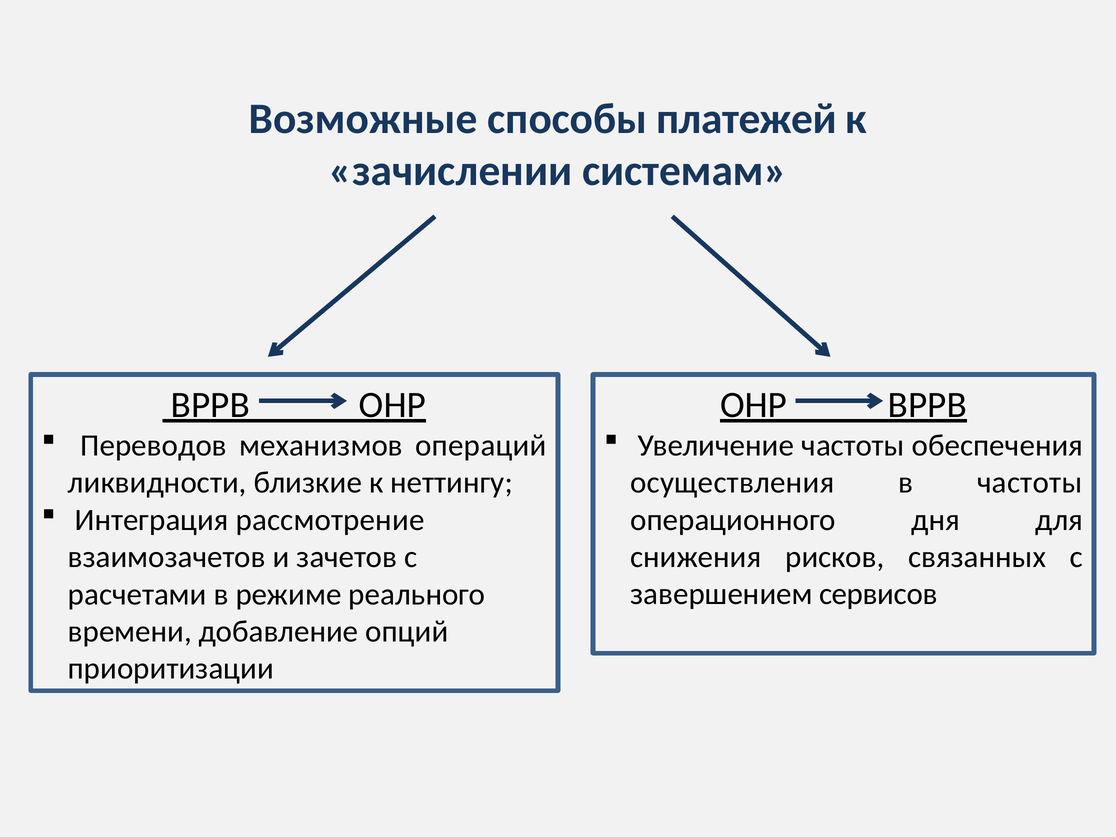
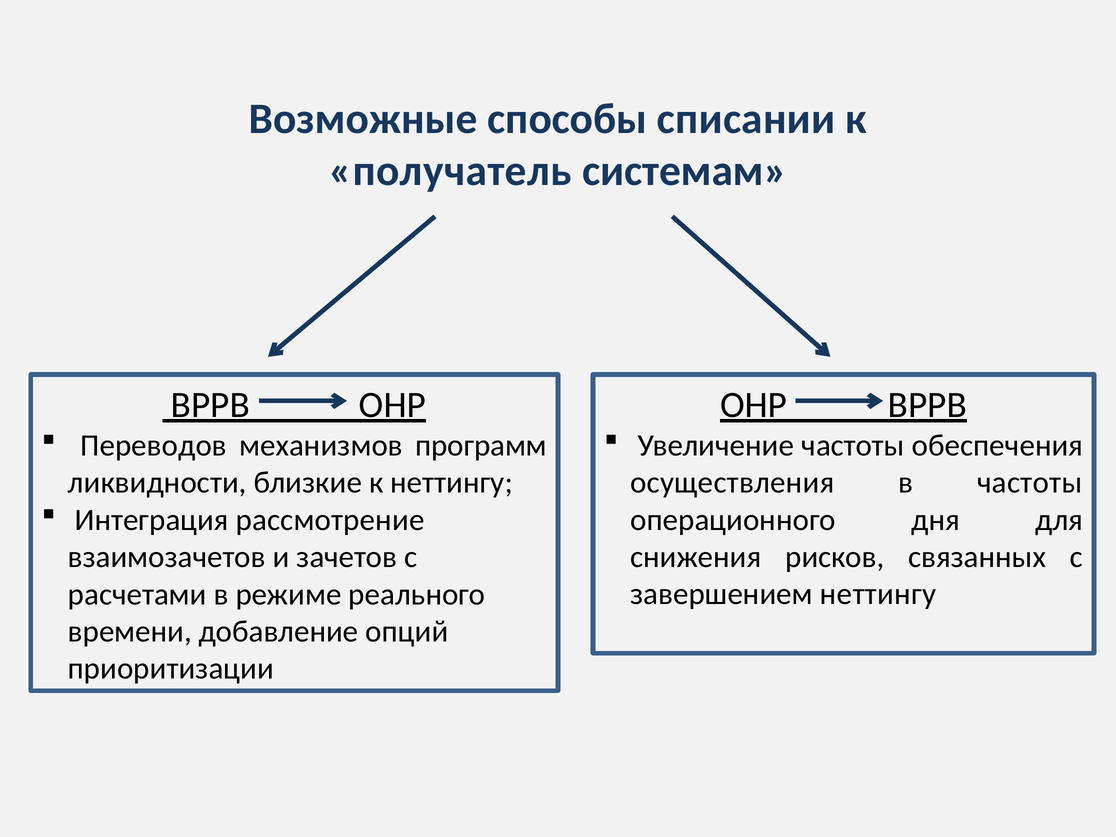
платежей: платежей -> списании
зачислении: зачислении -> получатель
операций: операций -> программ
завершением сервисов: сервисов -> неттингу
